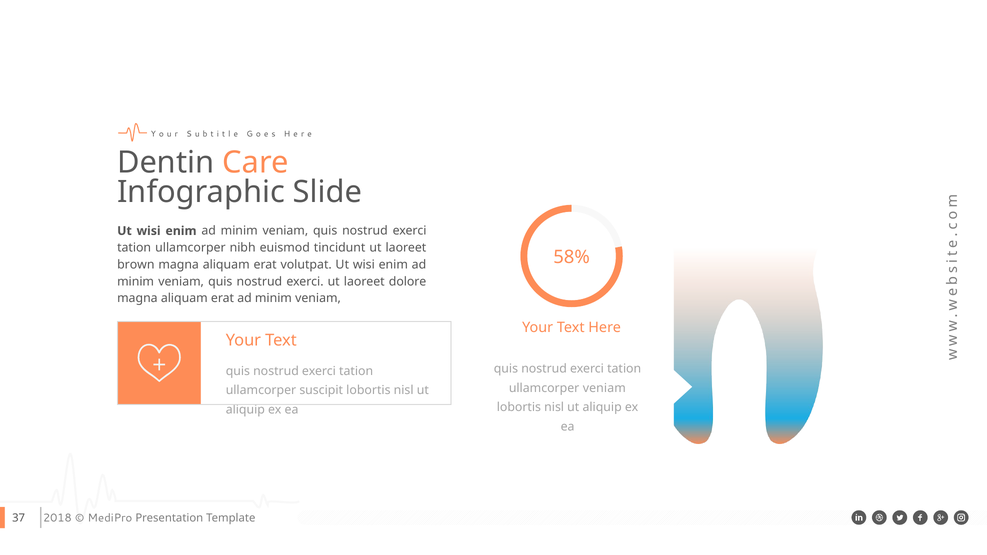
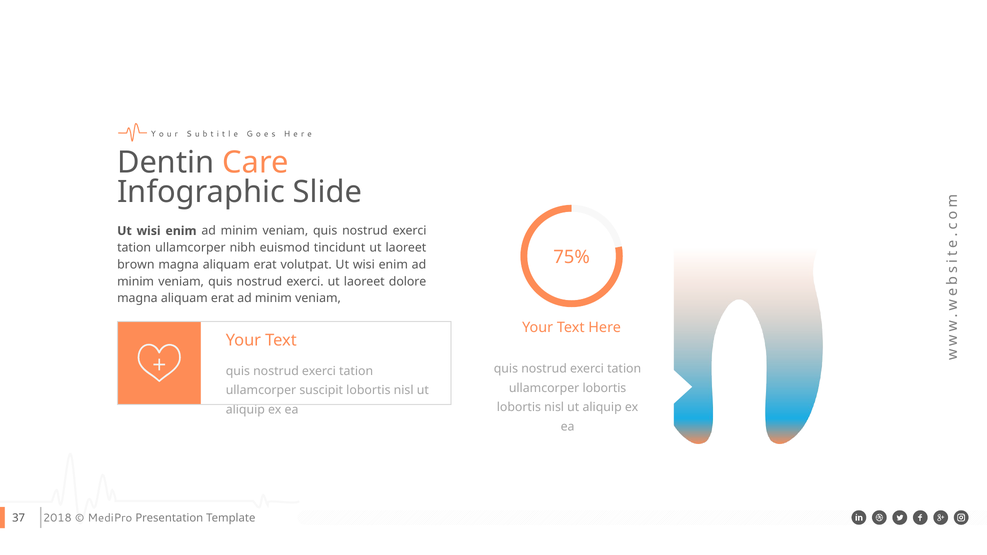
58%: 58% -> 75%
ullamcorper veniam: veniam -> lobortis
